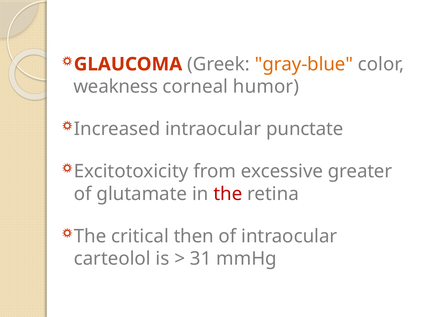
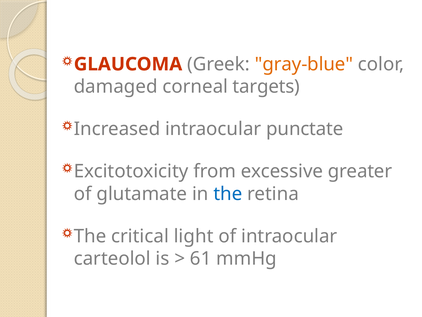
weakness: weakness -> damaged
humor: humor -> targets
the at (228, 194) colour: red -> blue
then: then -> light
31: 31 -> 61
